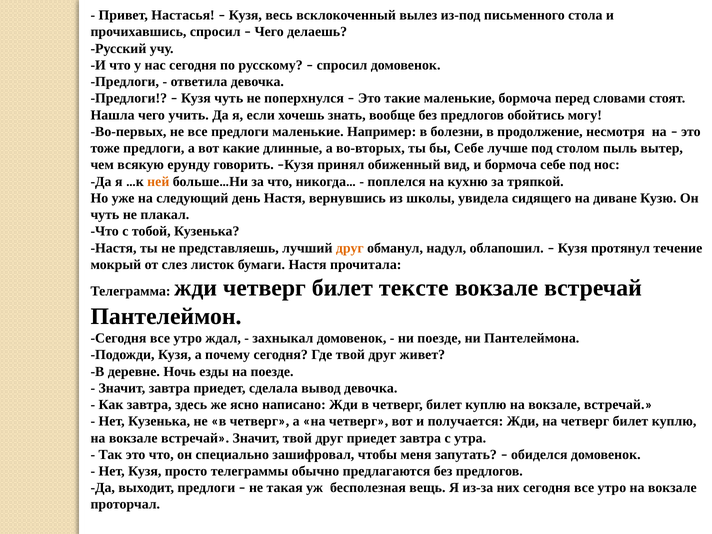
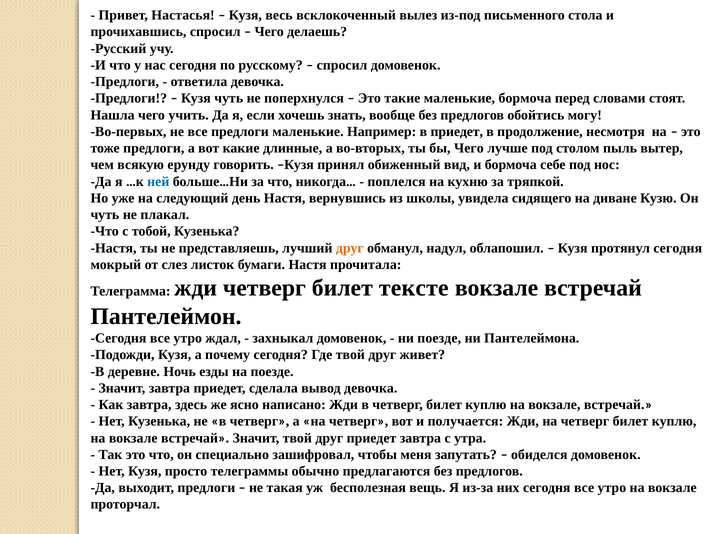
в болезни: болезни -> приедет
бы Себе: Себе -> Чего
ней colour: orange -> blue
протянул течение: течение -> сегодня
